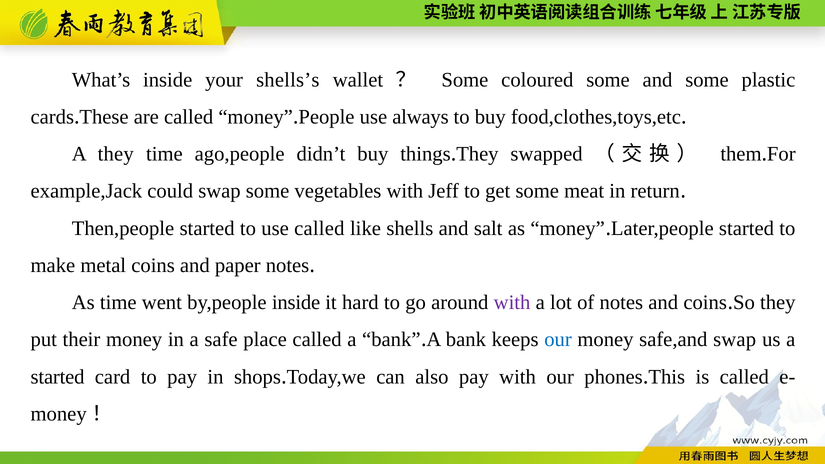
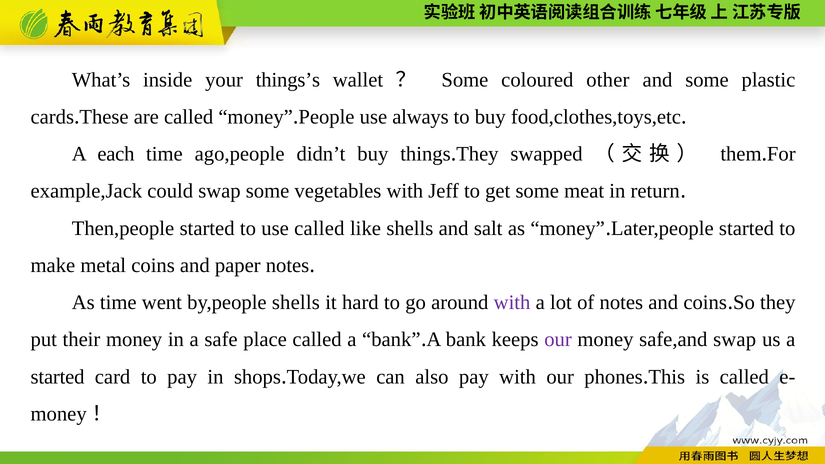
shells’s: shells’s -> things’s
coloured some: some -> other
A they: they -> each
by,people inside: inside -> shells
our at (558, 340) colour: blue -> purple
